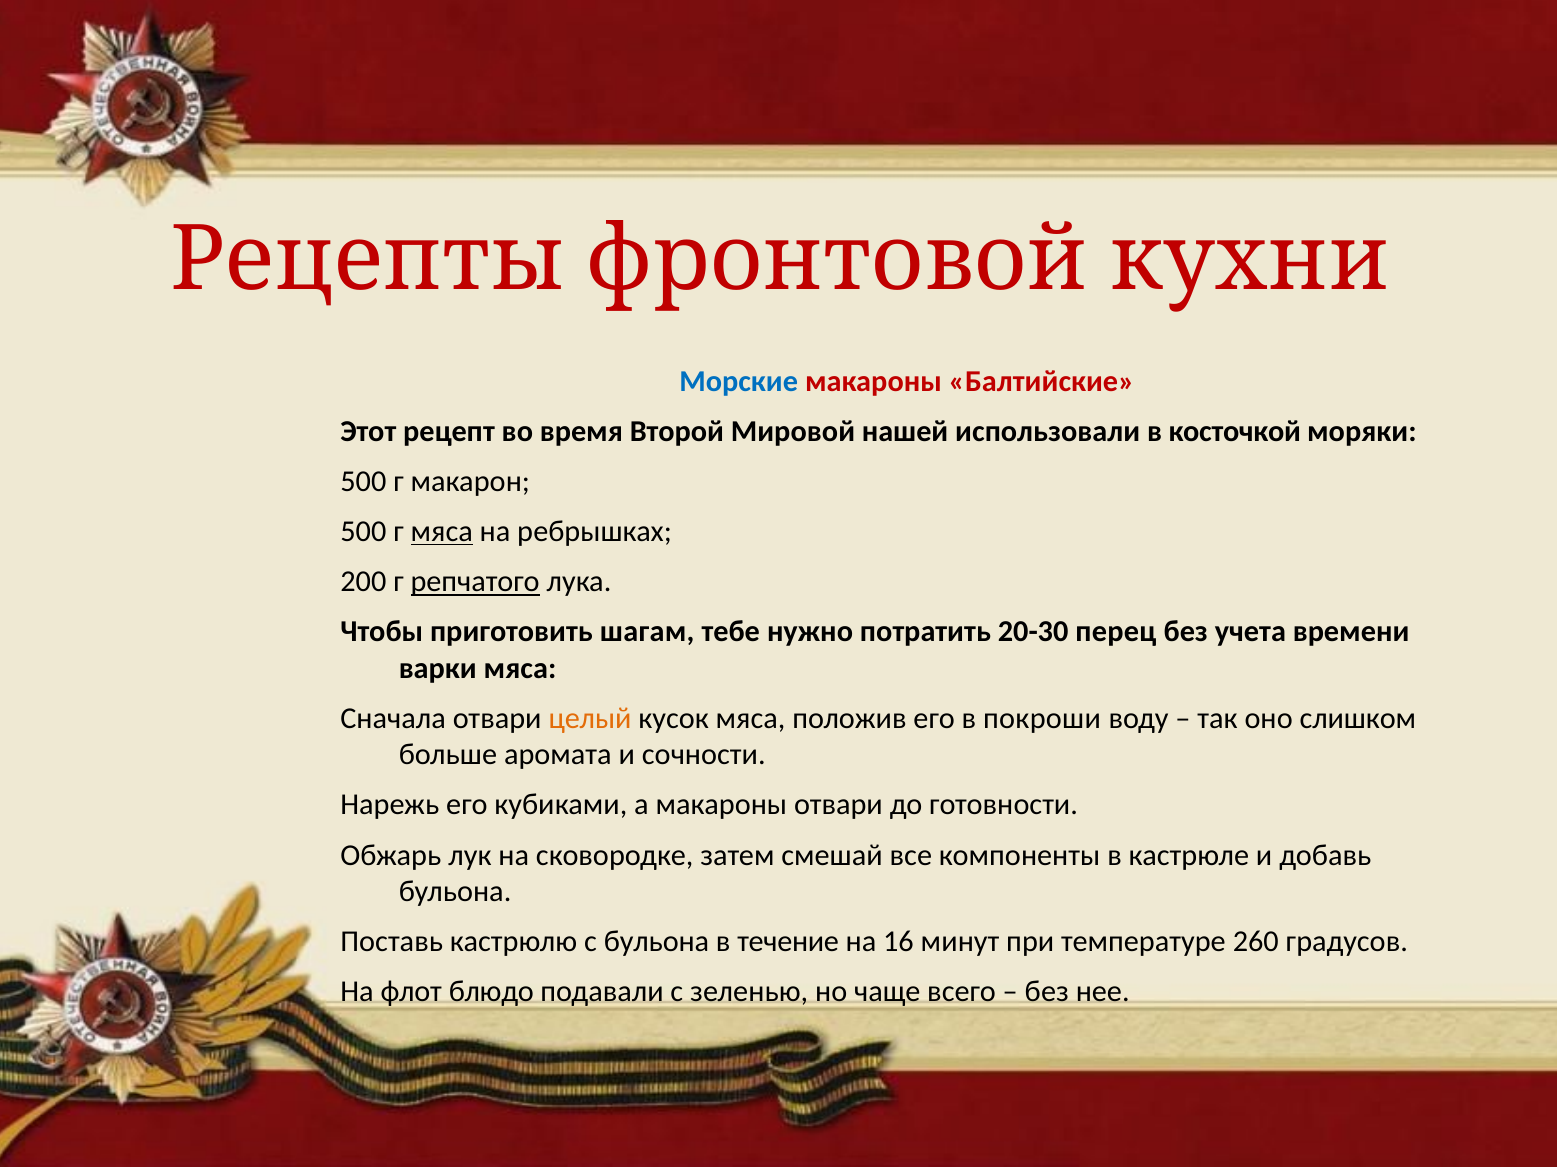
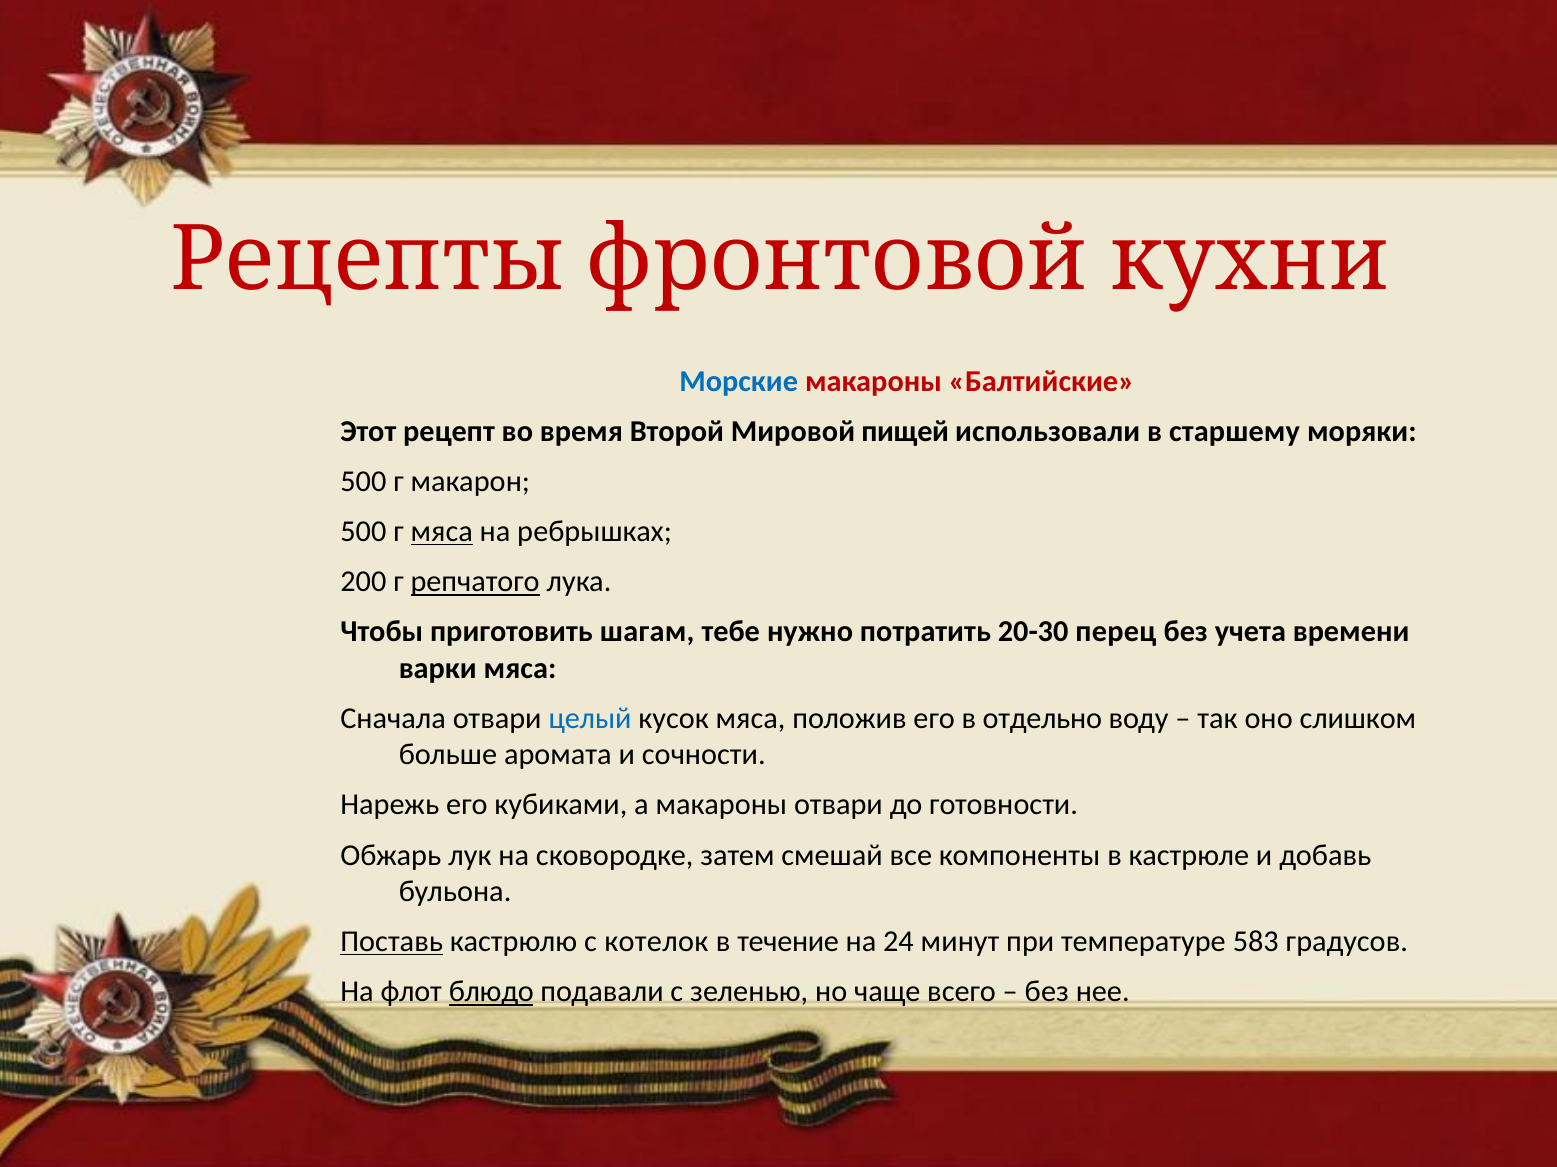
нашей: нашей -> пищей
косточкой: косточкой -> старшему
целый colour: orange -> blue
покроши: покроши -> отдельно
Поставь underline: none -> present
с бульона: бульона -> котелок
16: 16 -> 24
260: 260 -> 583
блюдо underline: none -> present
